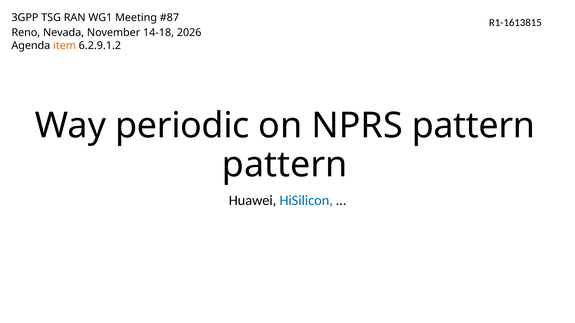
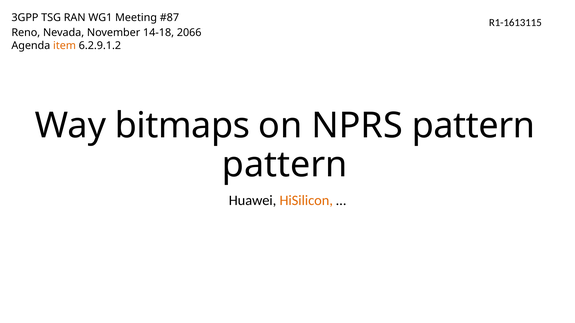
R1-1613815: R1-1613815 -> R1-1613115
2026: 2026 -> 2066
periodic: periodic -> bitmaps
HiSilicon colour: blue -> orange
